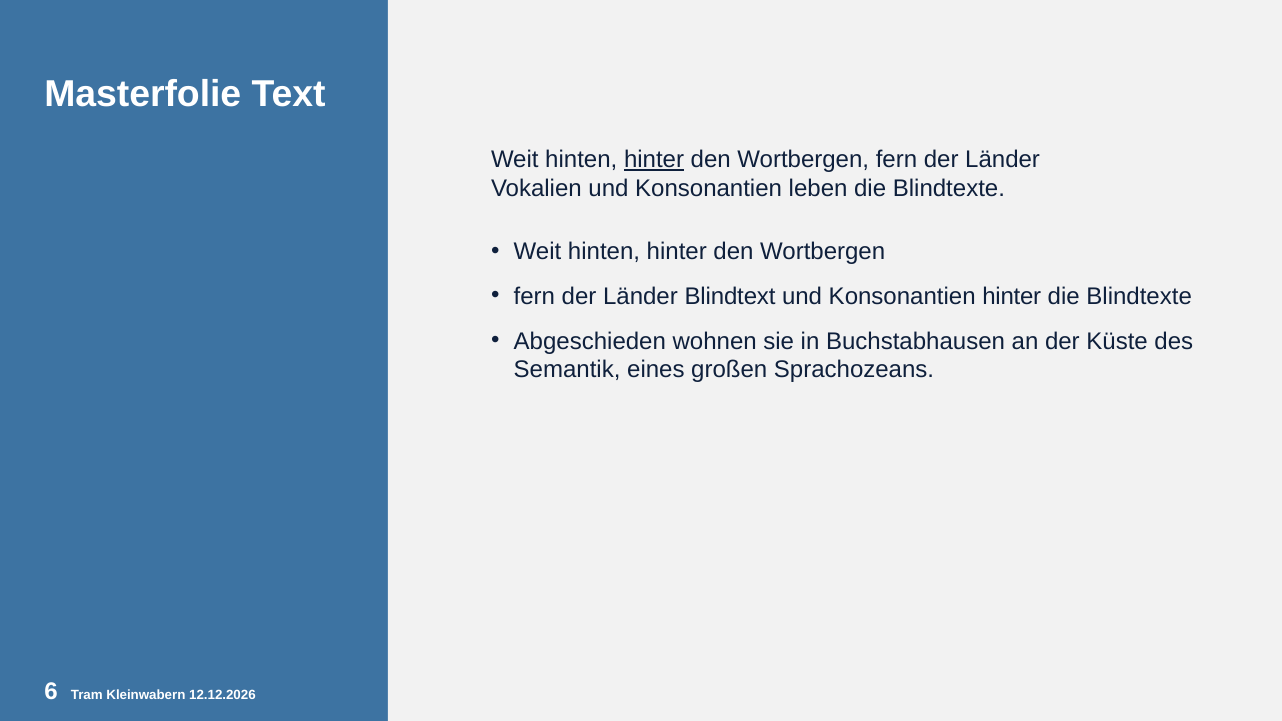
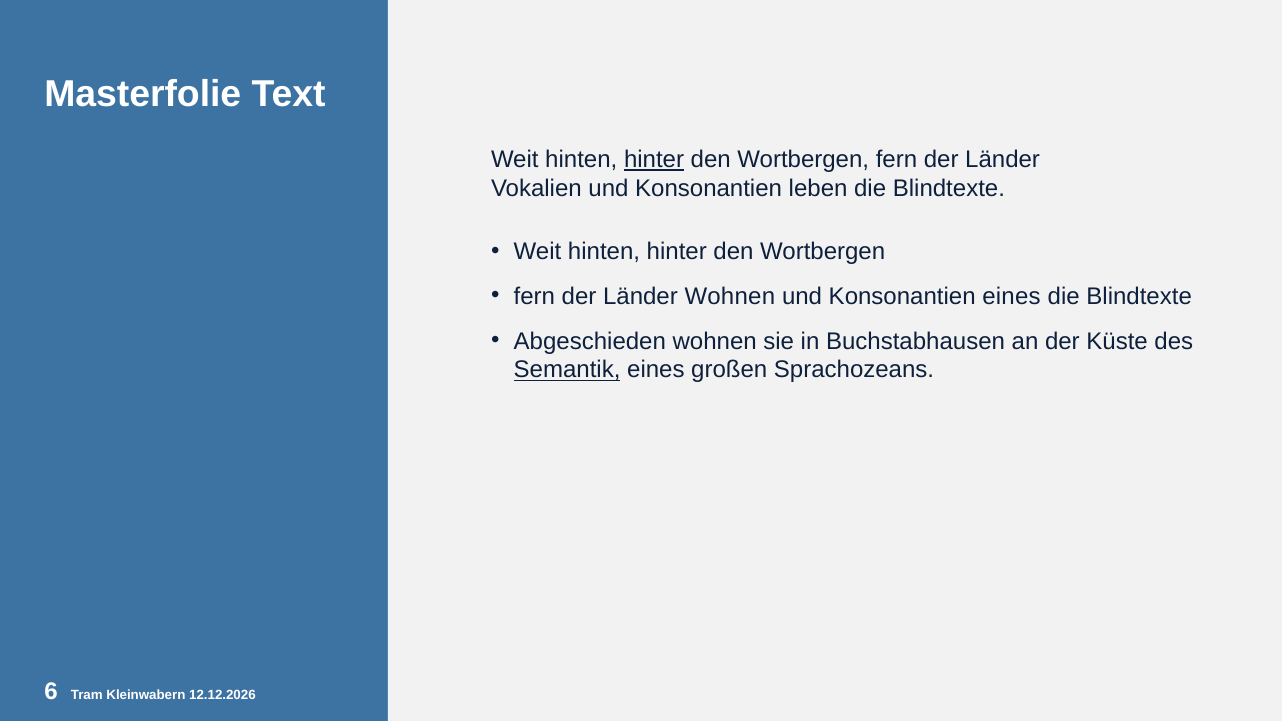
Länder Blindtext: Blindtext -> Wohnen
Konsonantien hinter: hinter -> eines
Semantik underline: none -> present
